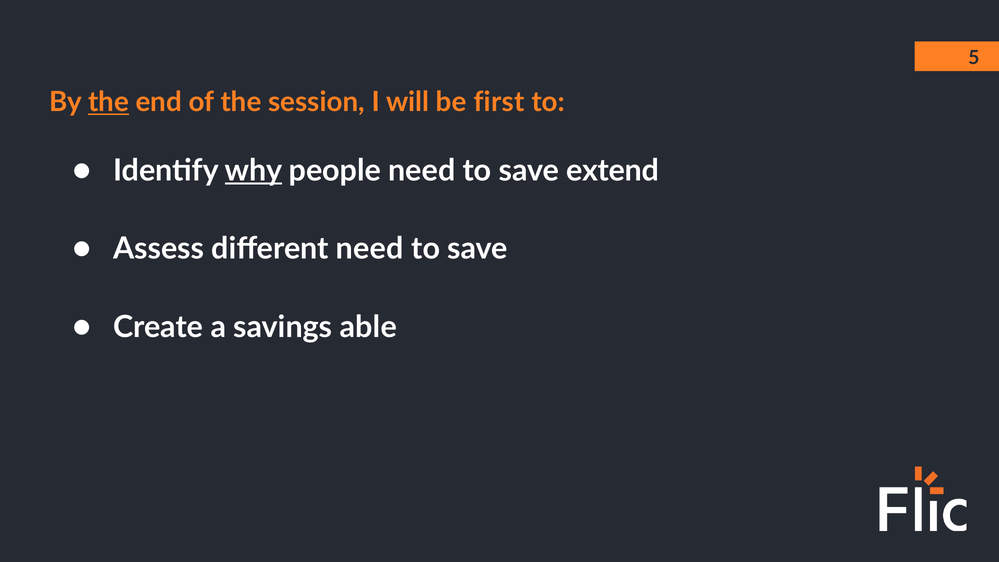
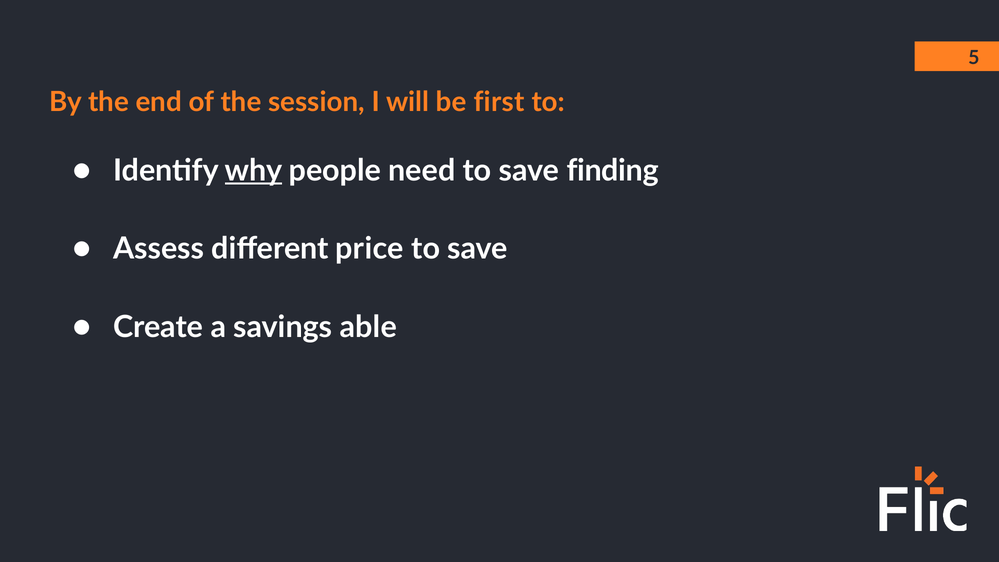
the at (108, 102) underline: present -> none
extend: extend -> finding
different need: need -> price
